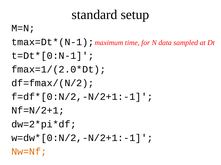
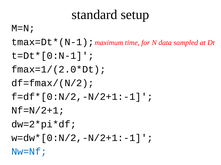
Nw=Nf colour: orange -> blue
